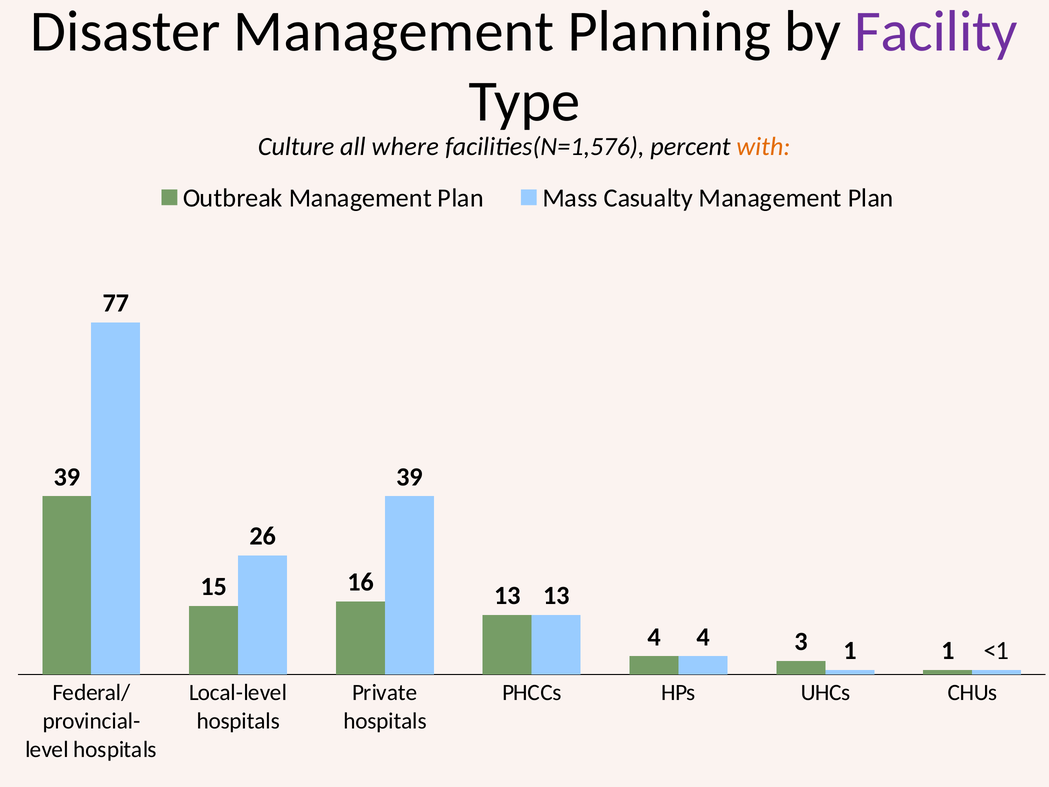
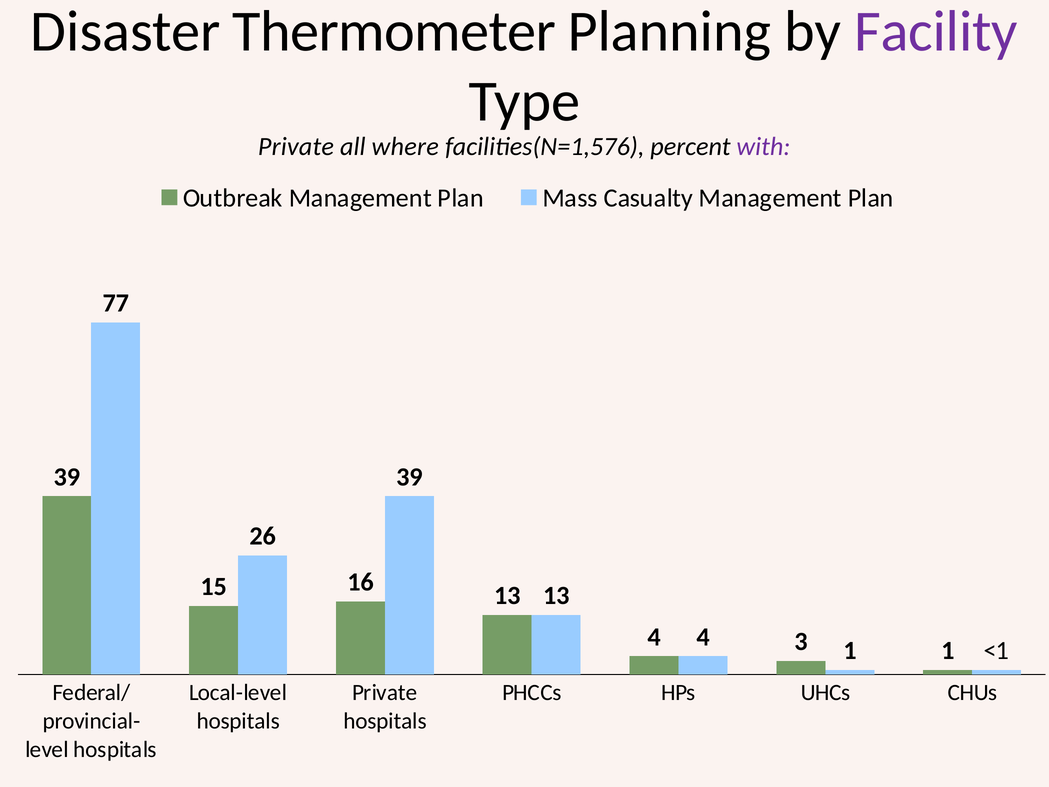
Disaster Management: Management -> Thermometer
Culture at (296, 146): Culture -> Private
with colour: orange -> purple
